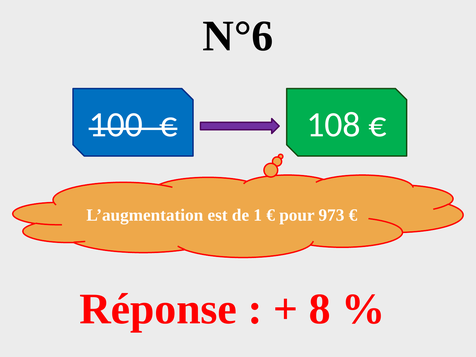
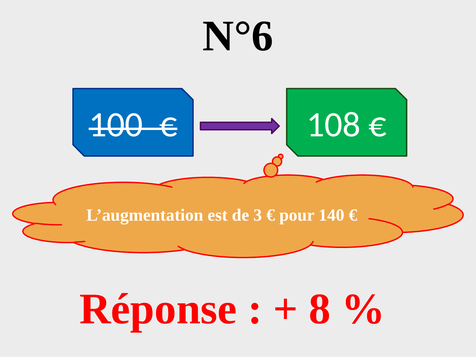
1: 1 -> 3
973: 973 -> 140
